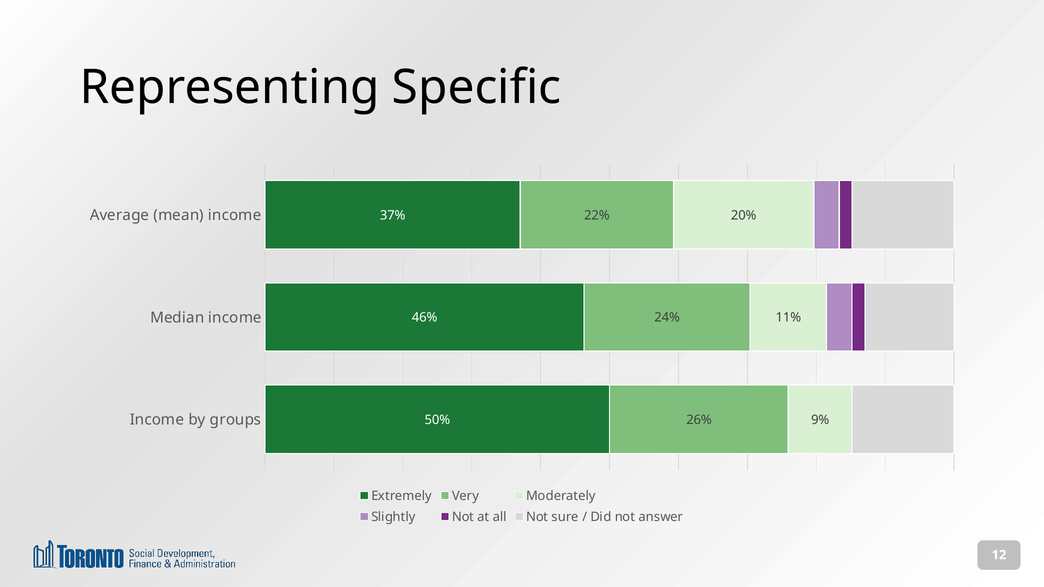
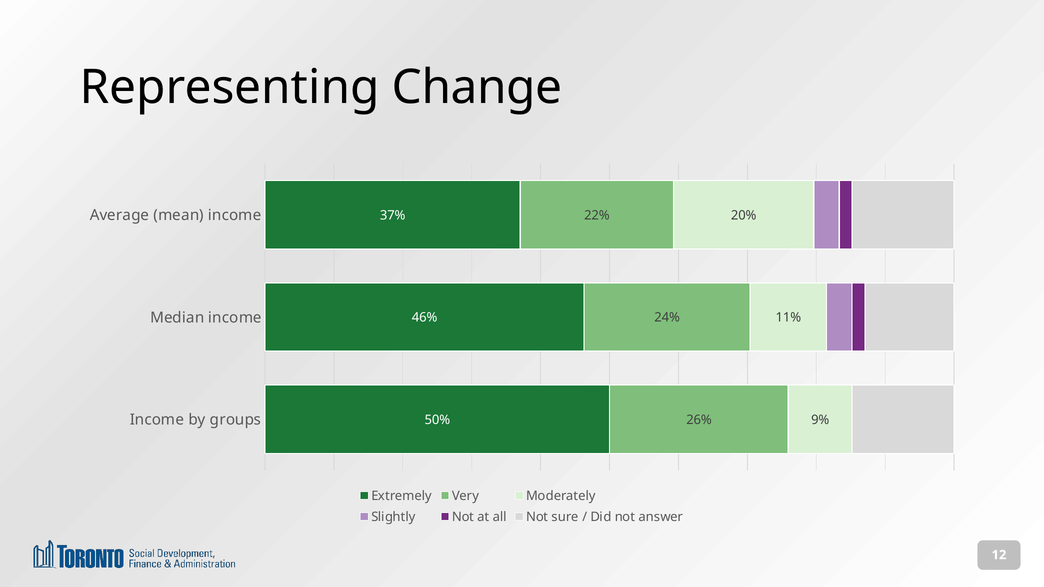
Specific: Specific -> Change
